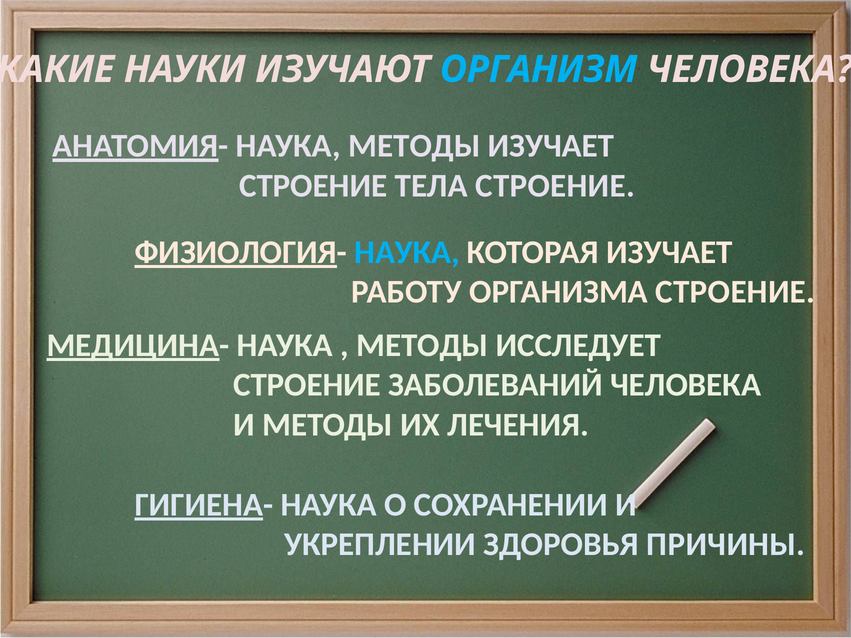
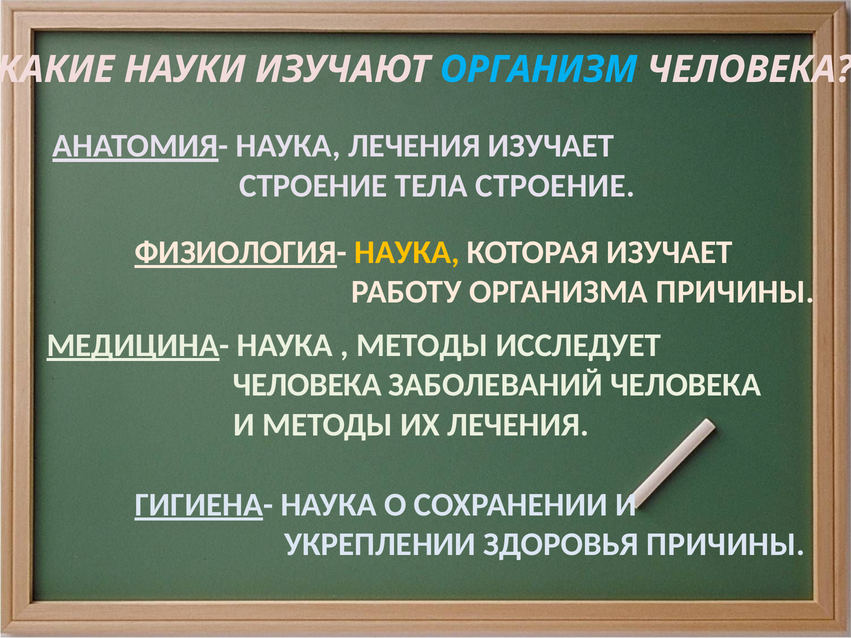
НАУКА МЕТОДЫ: МЕТОДЫ -> ЛЕЧЕНИЯ
НАУКА at (407, 252) colour: light blue -> yellow
ОРГАНИЗМА СТРОЕНИЕ: СТРОЕНИЕ -> ПРИЧИНЫ
СТРОЕНИЕ at (307, 385): СТРОЕНИЕ -> ЧЕЛОВЕКА
